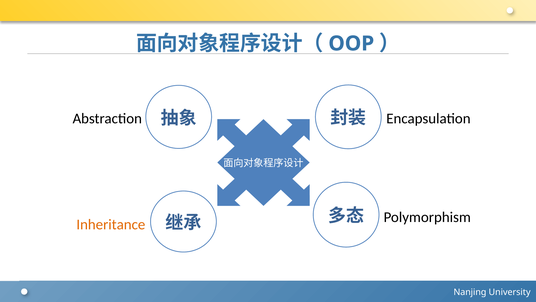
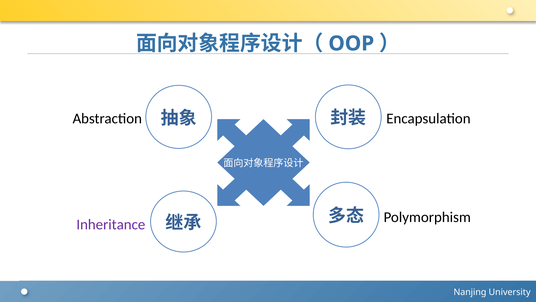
Inheritance colour: orange -> purple
